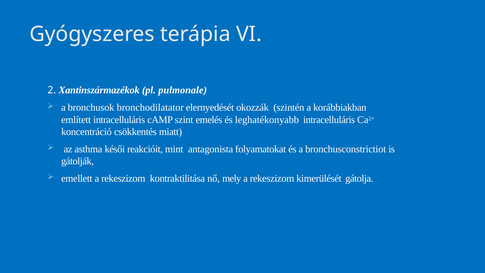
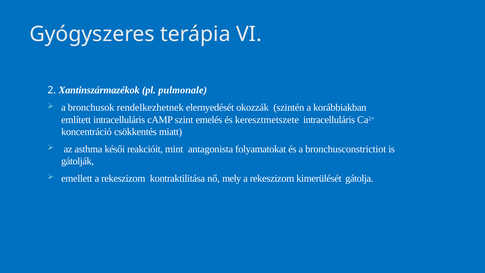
bronchodilatator: bronchodilatator -> rendelkezhetnek
leghatékonyabb: leghatékonyabb -> keresztmetszete
